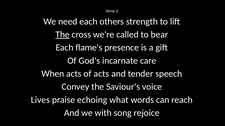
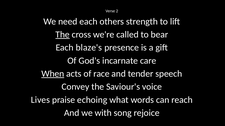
flame's: flame's -> blaze's
When underline: none -> present
of acts: acts -> race
